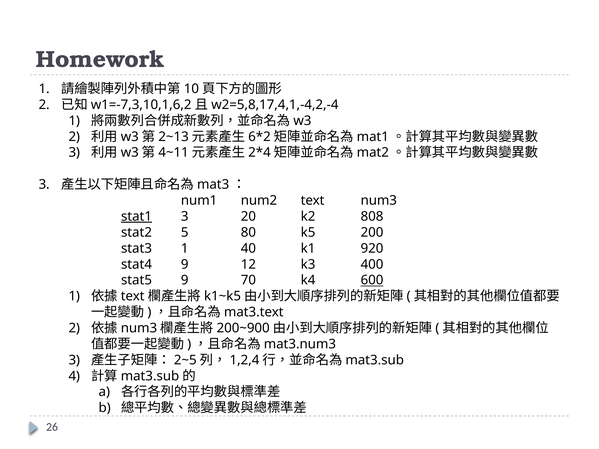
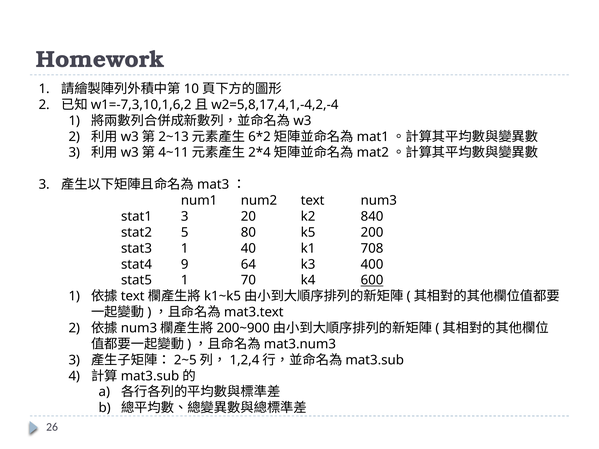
stat1 underline: present -> none
808: 808 -> 840
920: 920 -> 708
12: 12 -> 64
stat5 9: 9 -> 1
